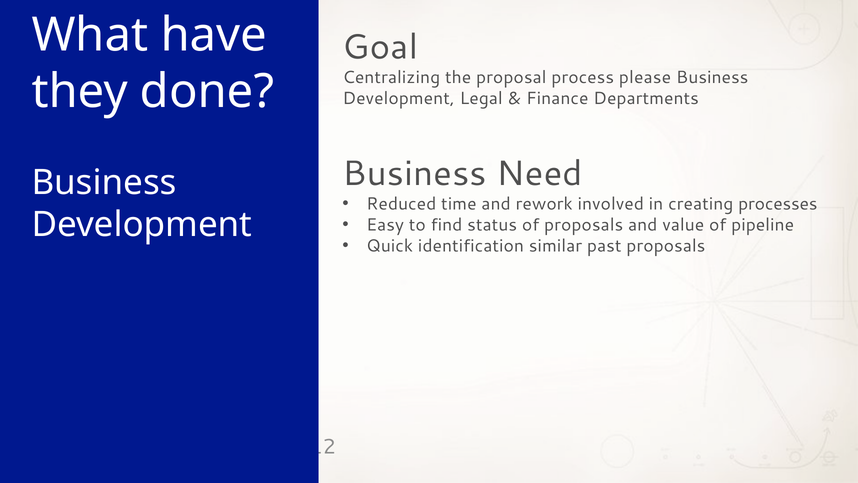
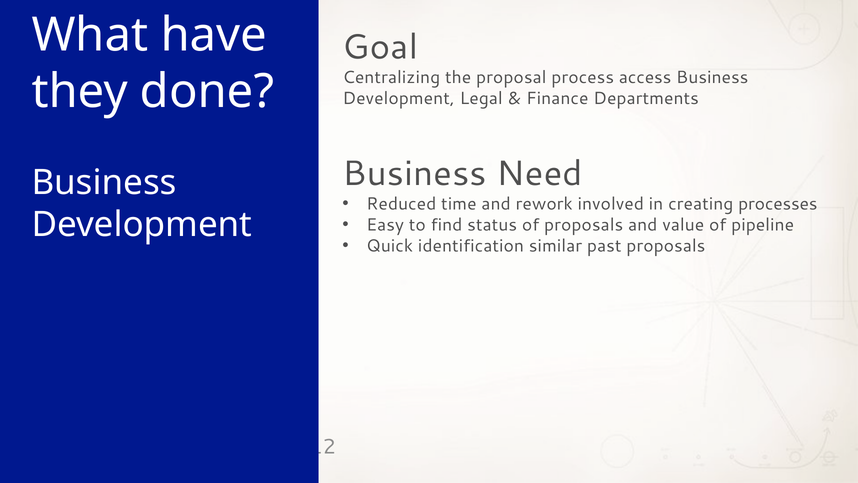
please: please -> access
